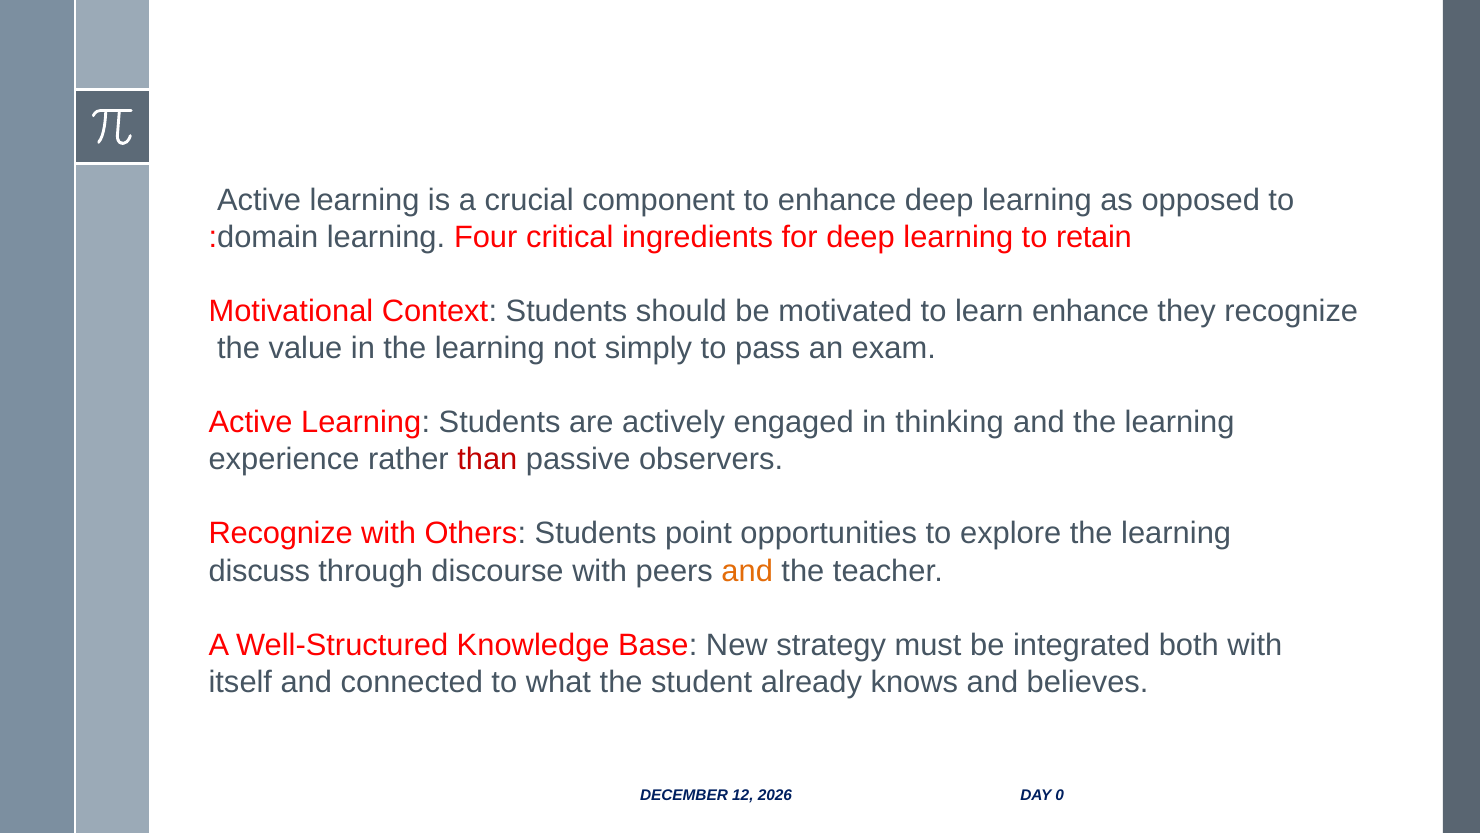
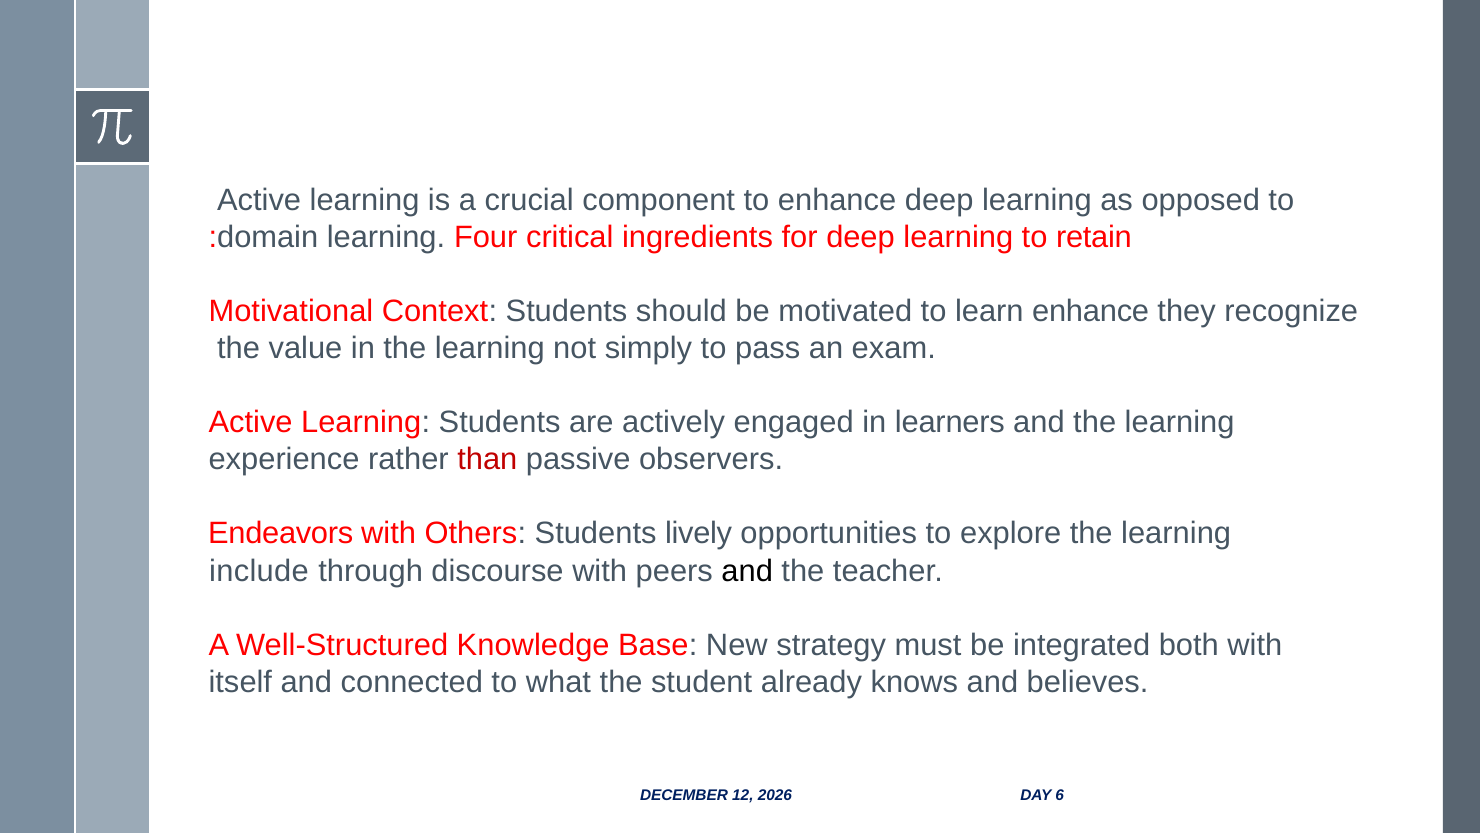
thinking: thinking -> learners
Recognize at (281, 533): Recognize -> Endeavors
point: point -> lively
discuss: discuss -> include
and at (747, 570) colour: orange -> black
0: 0 -> 6
